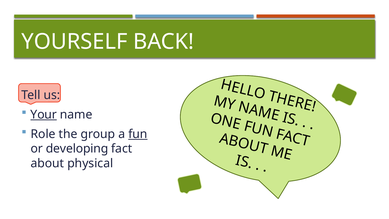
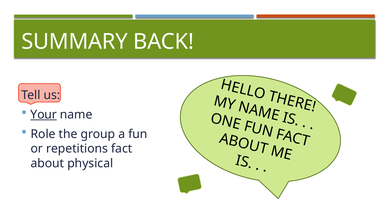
YOURSELF: YOURSELF -> SUMMARY
fun underline: present -> none
developing: developing -> repetitions
